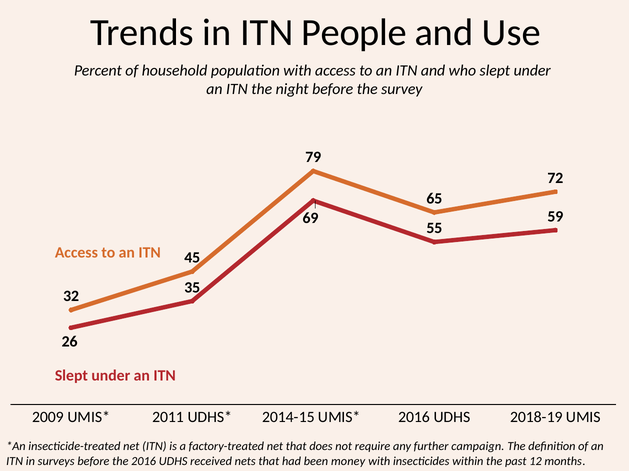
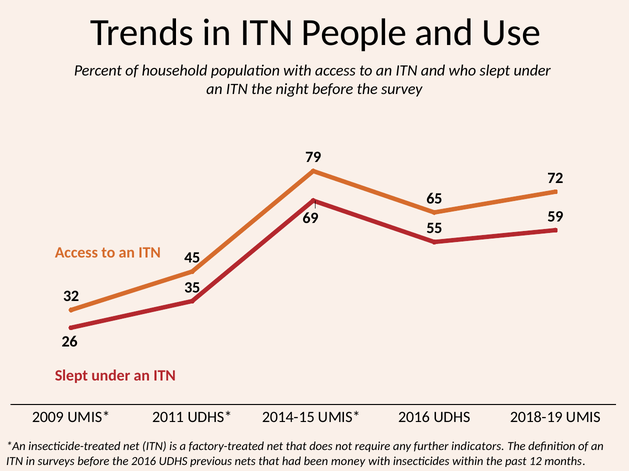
campaign: campaign -> indicators
received: received -> previous
